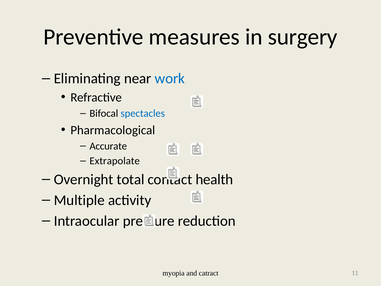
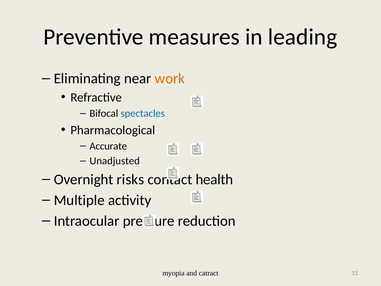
surgery: surgery -> leading
work colour: blue -> orange
Extrapolate: Extrapolate -> Unadjusted
total: total -> risks
